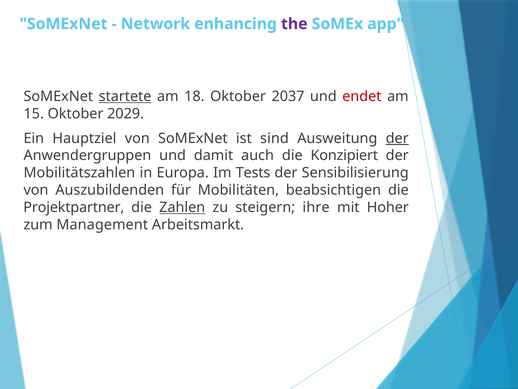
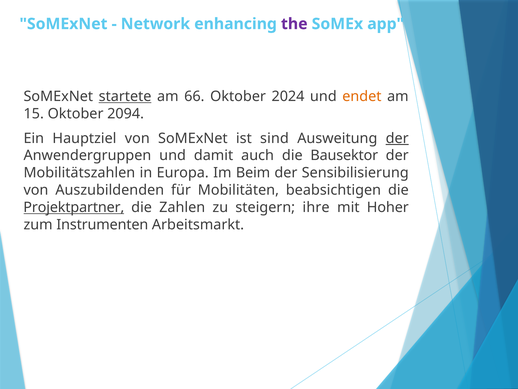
18: 18 -> 66
2037: 2037 -> 2024
endet colour: red -> orange
2029: 2029 -> 2094
Konzipiert: Konzipiert -> Bausektor
Tests: Tests -> Beim
Projektpartner underline: none -> present
Zahlen underline: present -> none
Management: Management -> Instrumenten
